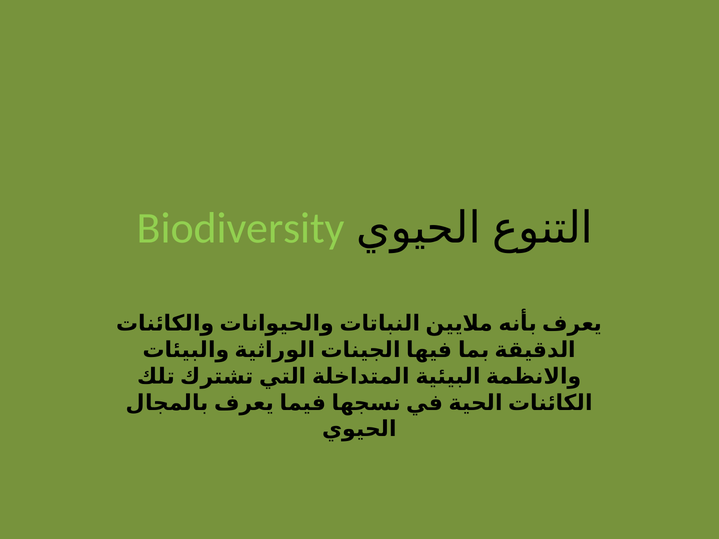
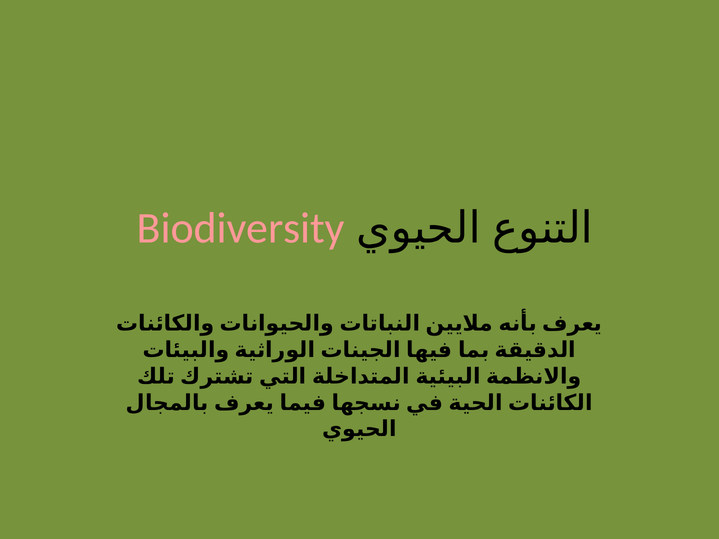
Biodiversity colour: light green -> pink
